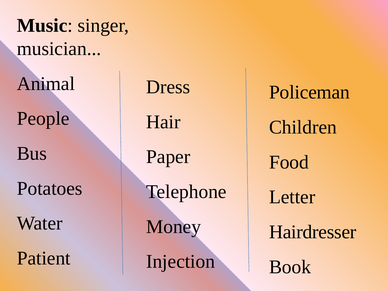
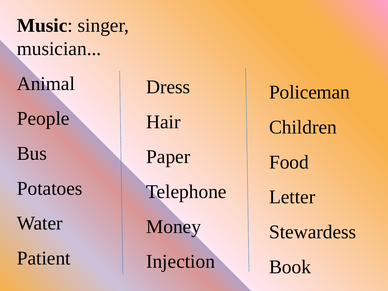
Hairdresser: Hairdresser -> Stewardess
